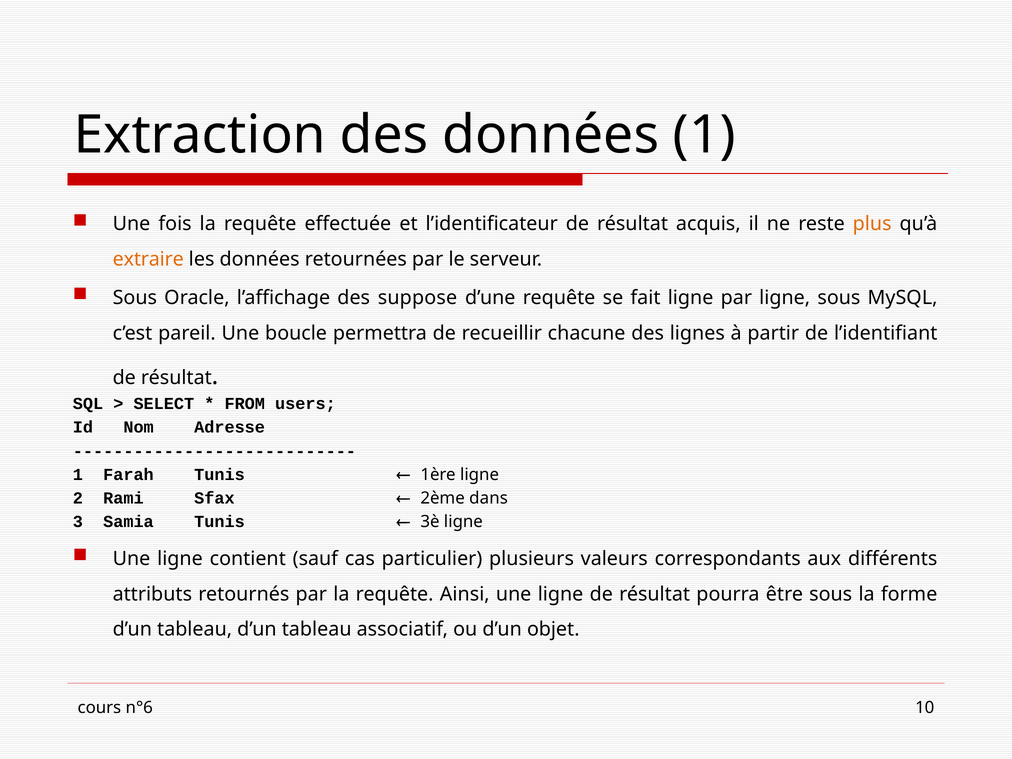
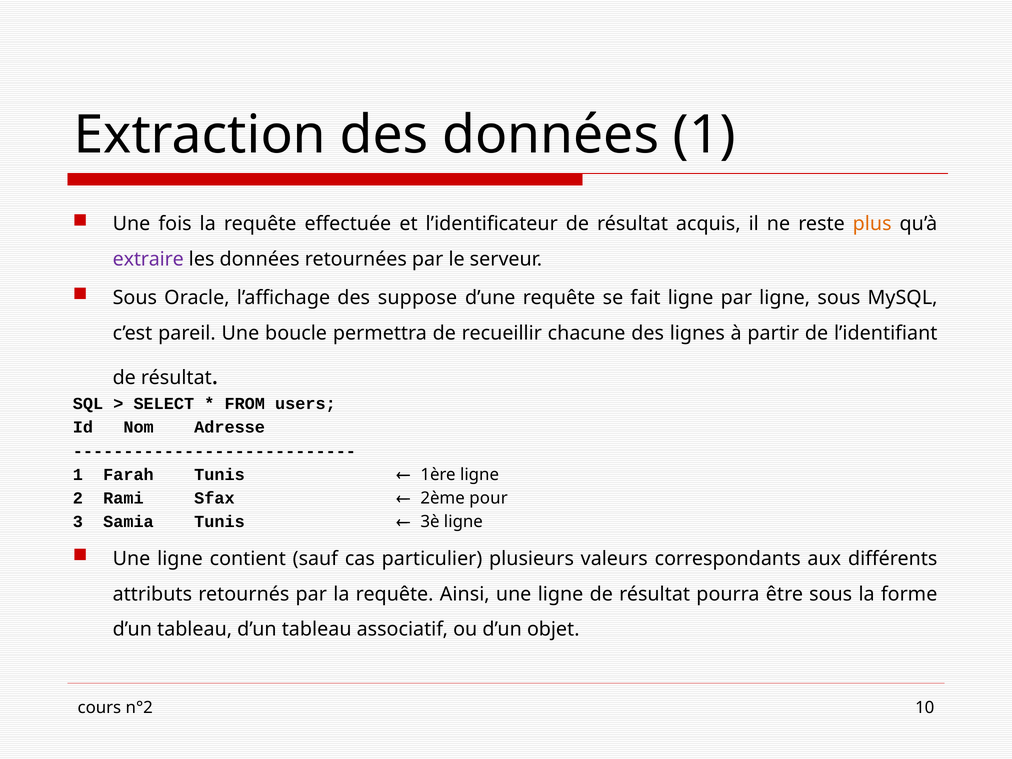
extraire colour: orange -> purple
dans: dans -> pour
n°6: n°6 -> n°2
